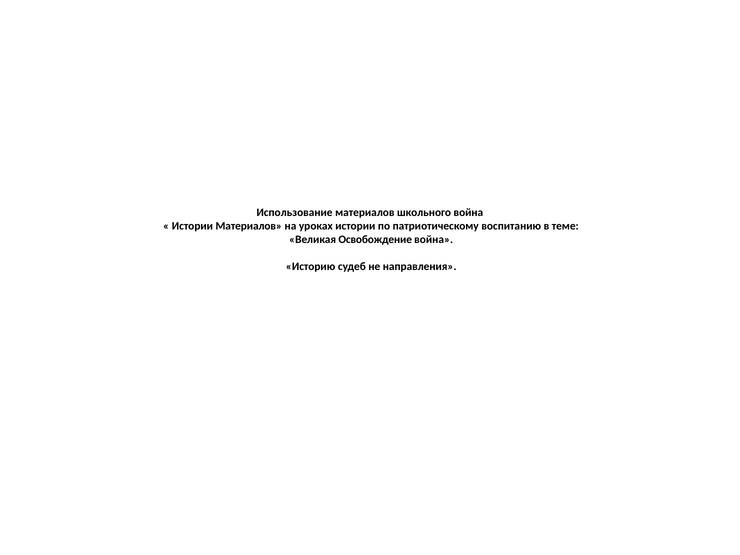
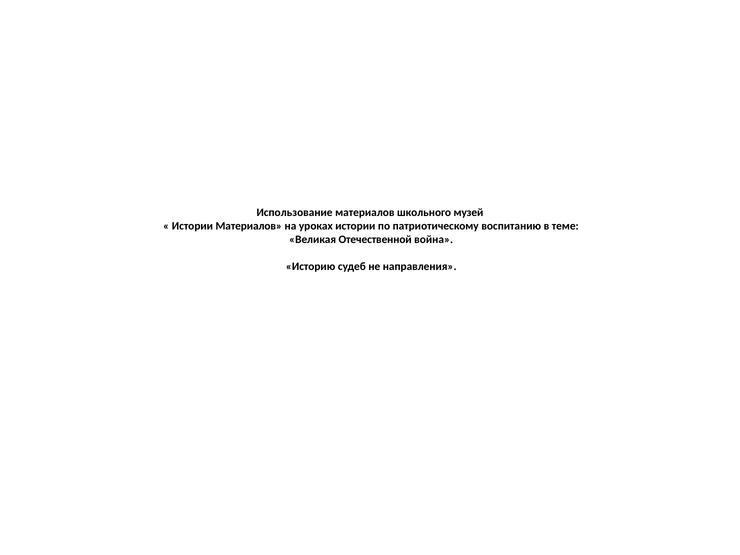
школьного война: война -> музей
Освобождение: Освобождение -> Отечественной
